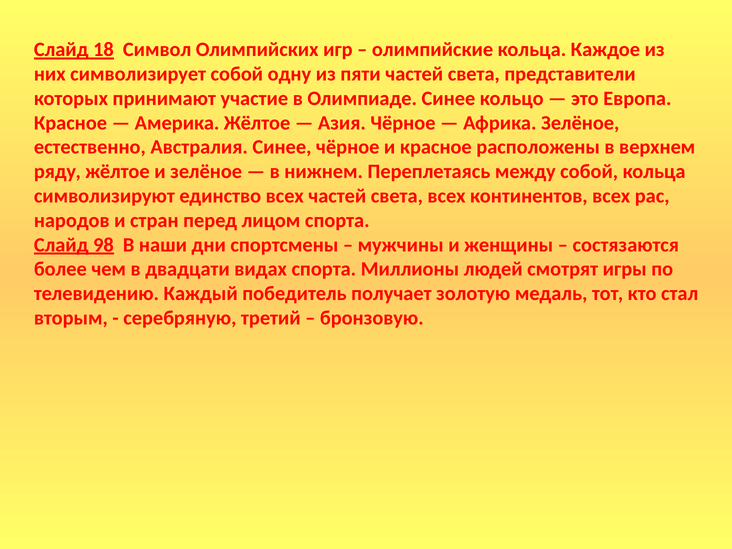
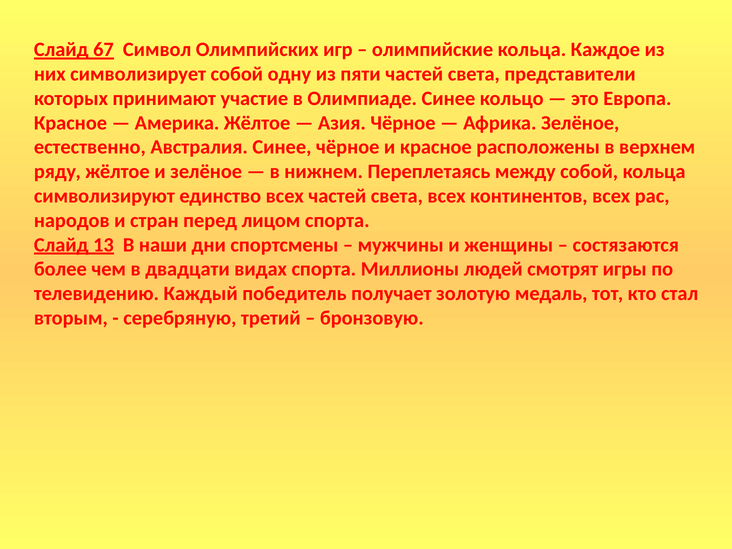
18: 18 -> 67
98: 98 -> 13
